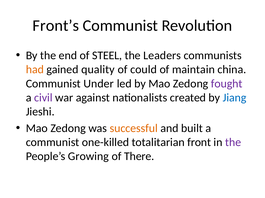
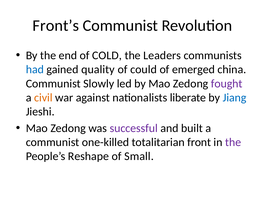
STEEL: STEEL -> COLD
had colour: orange -> blue
maintain: maintain -> emerged
Under: Under -> Slowly
civil colour: purple -> orange
created: created -> liberate
successful colour: orange -> purple
Growing: Growing -> Reshape
There: There -> Small
